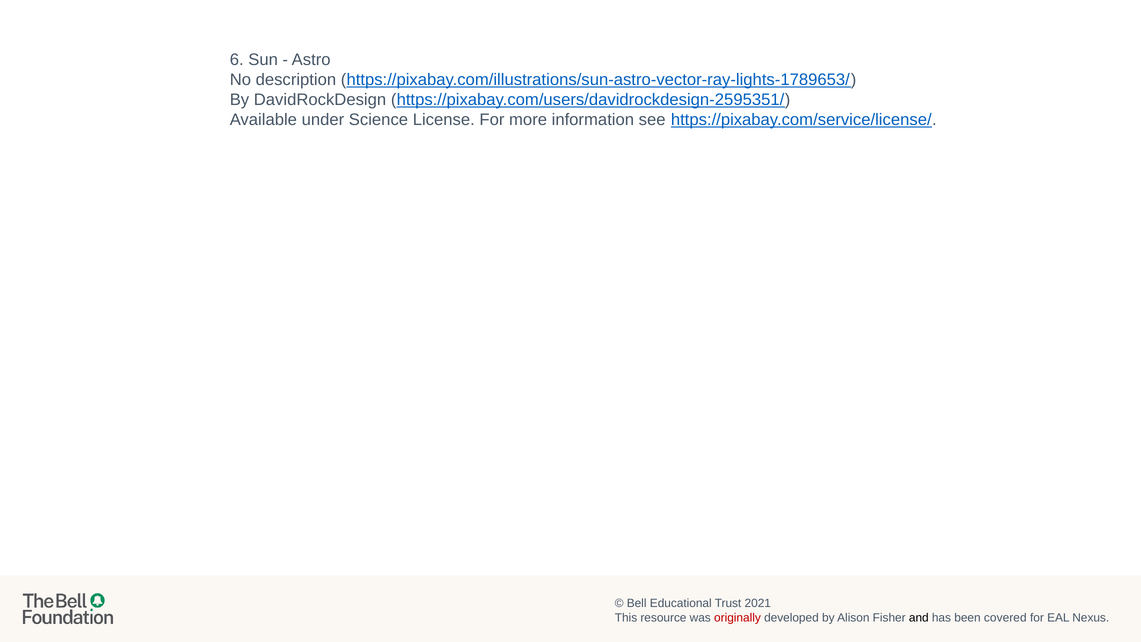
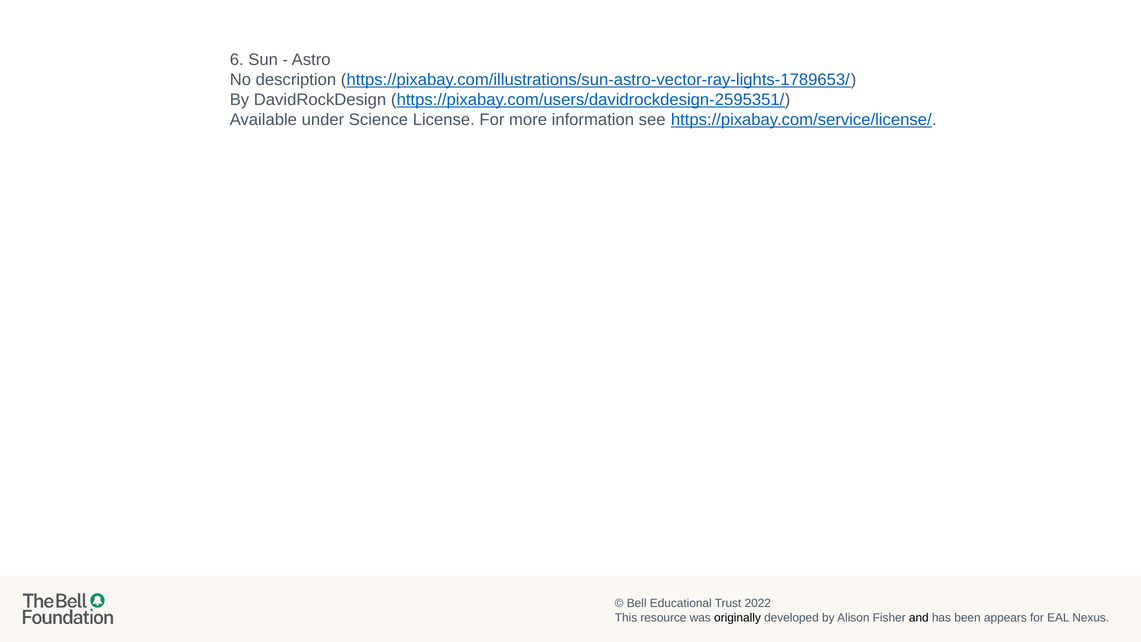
2021: 2021 -> 2022
originally colour: red -> black
covered: covered -> appears
